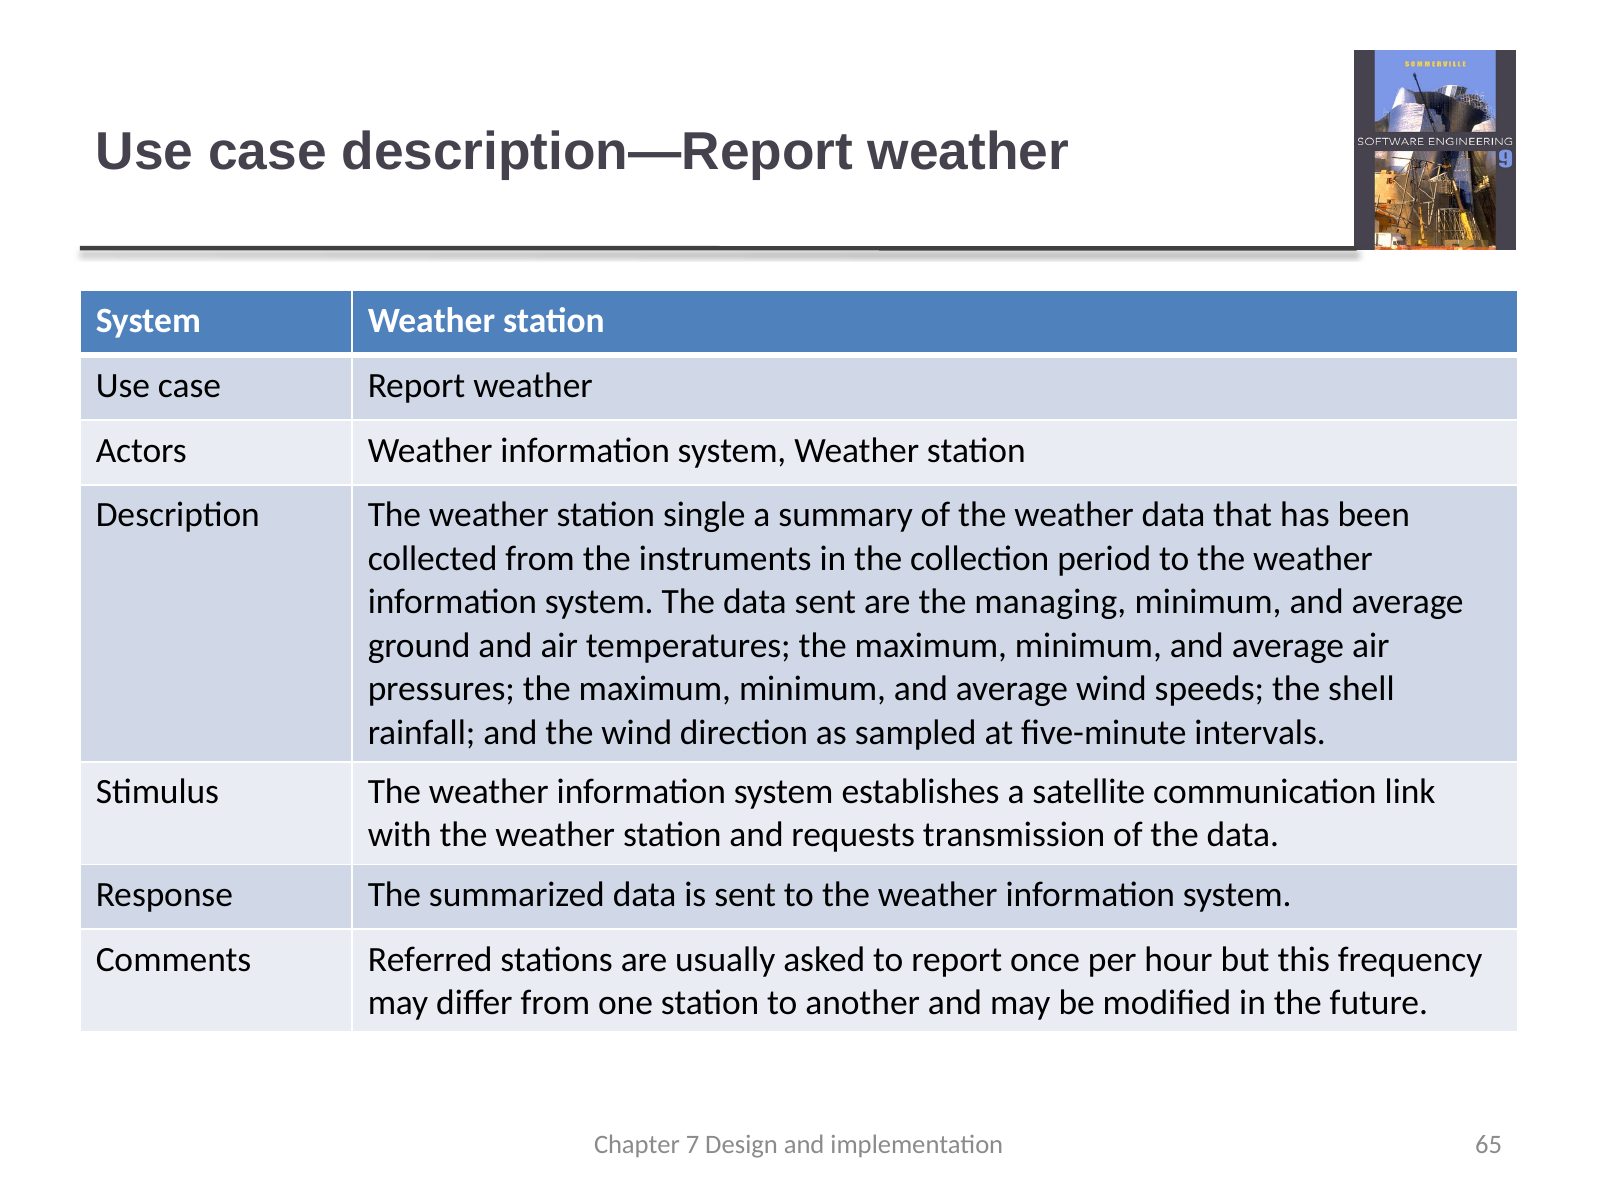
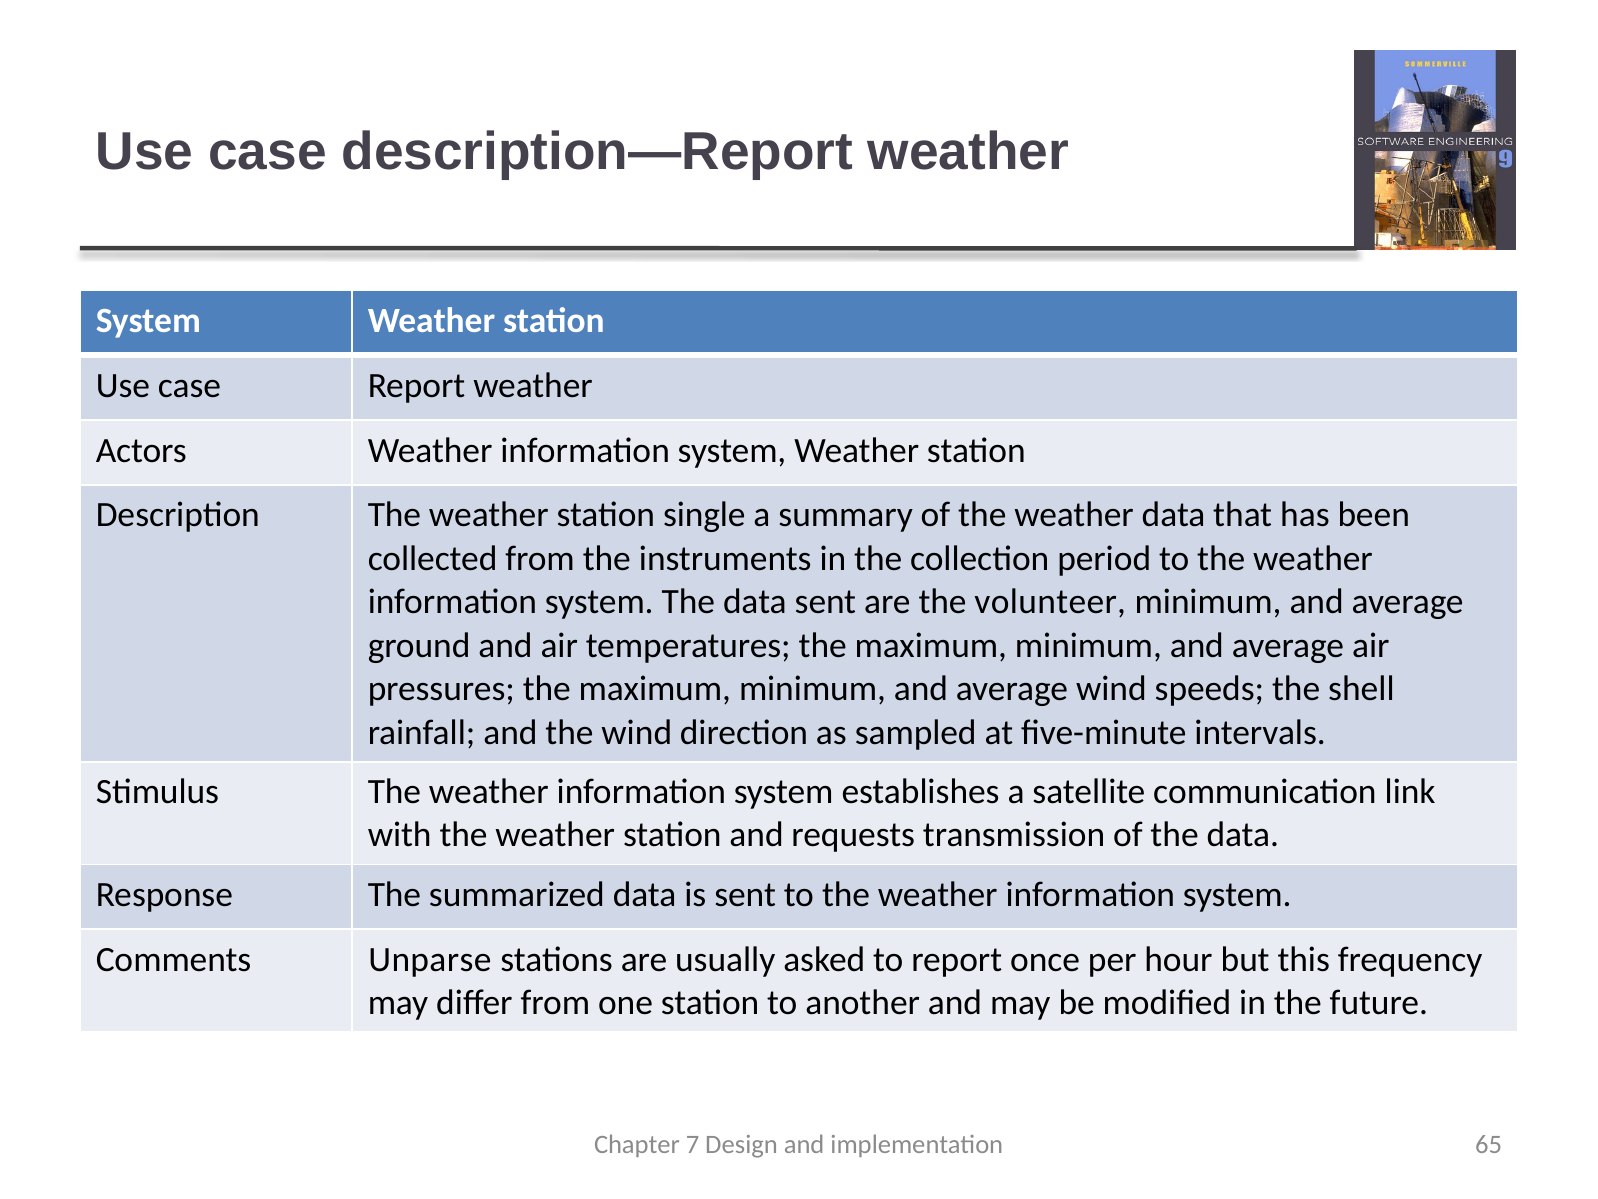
managing: managing -> volunteer
Referred: Referred -> Unparse
